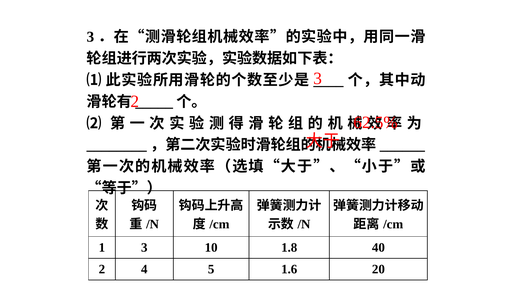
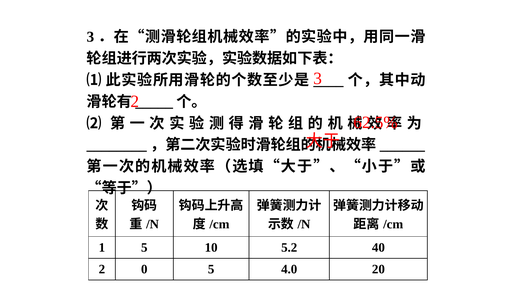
1 3: 3 -> 5
1.8: 1.8 -> 5.2
4: 4 -> 0
1.6: 1.6 -> 4.0
